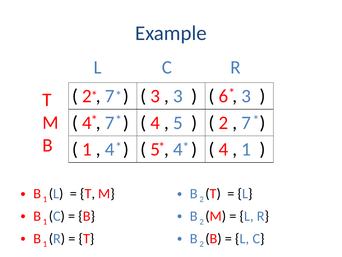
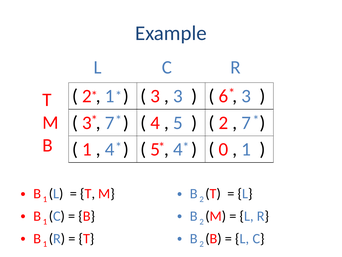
7 at (110, 96): 7 -> 1
4 at (87, 123): 4 -> 3
4 at (223, 149): 4 -> 0
